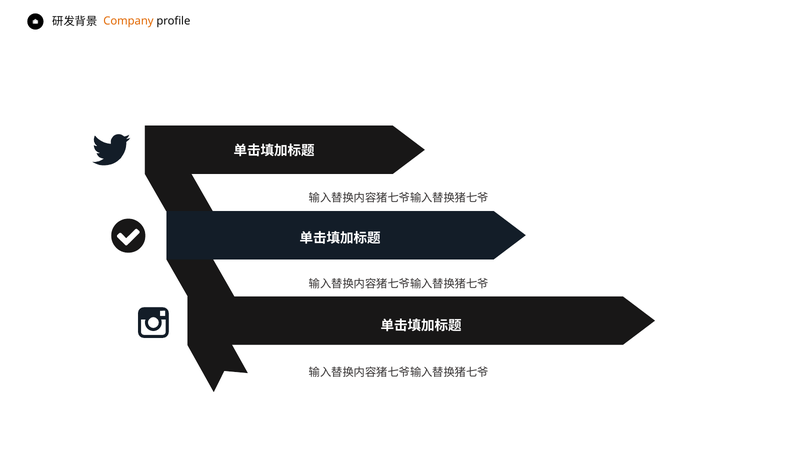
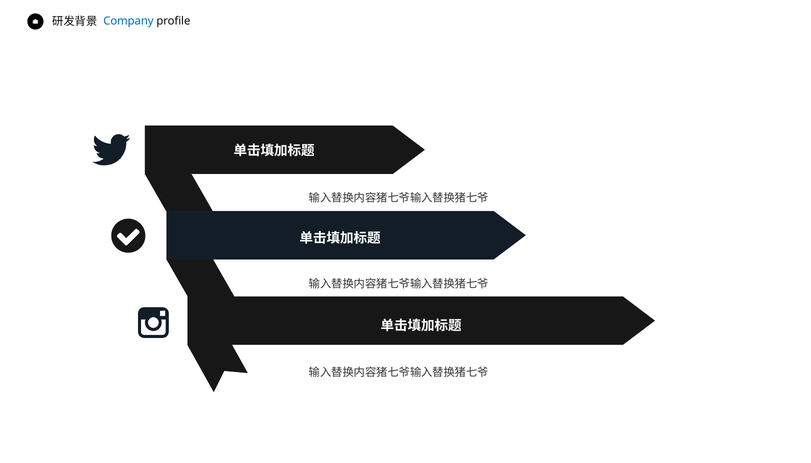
Company colour: orange -> blue
